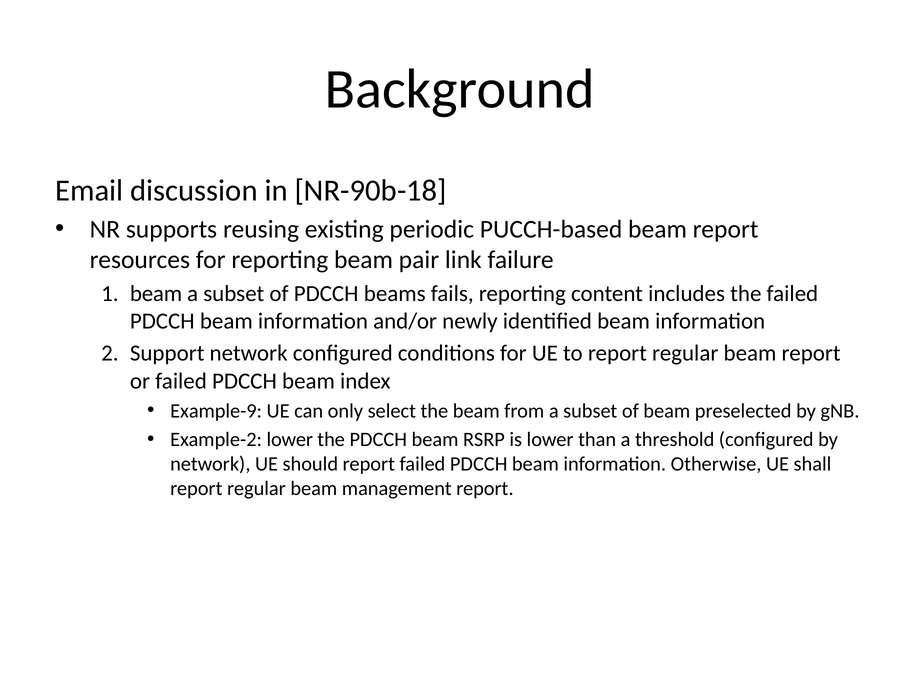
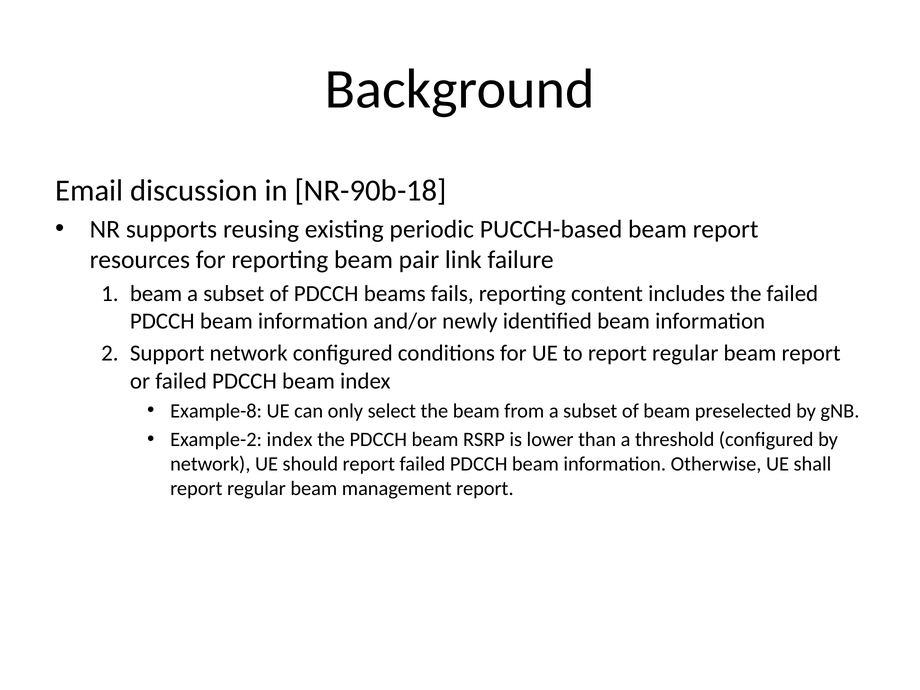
Example-9: Example-9 -> Example-8
Example-2 lower: lower -> index
